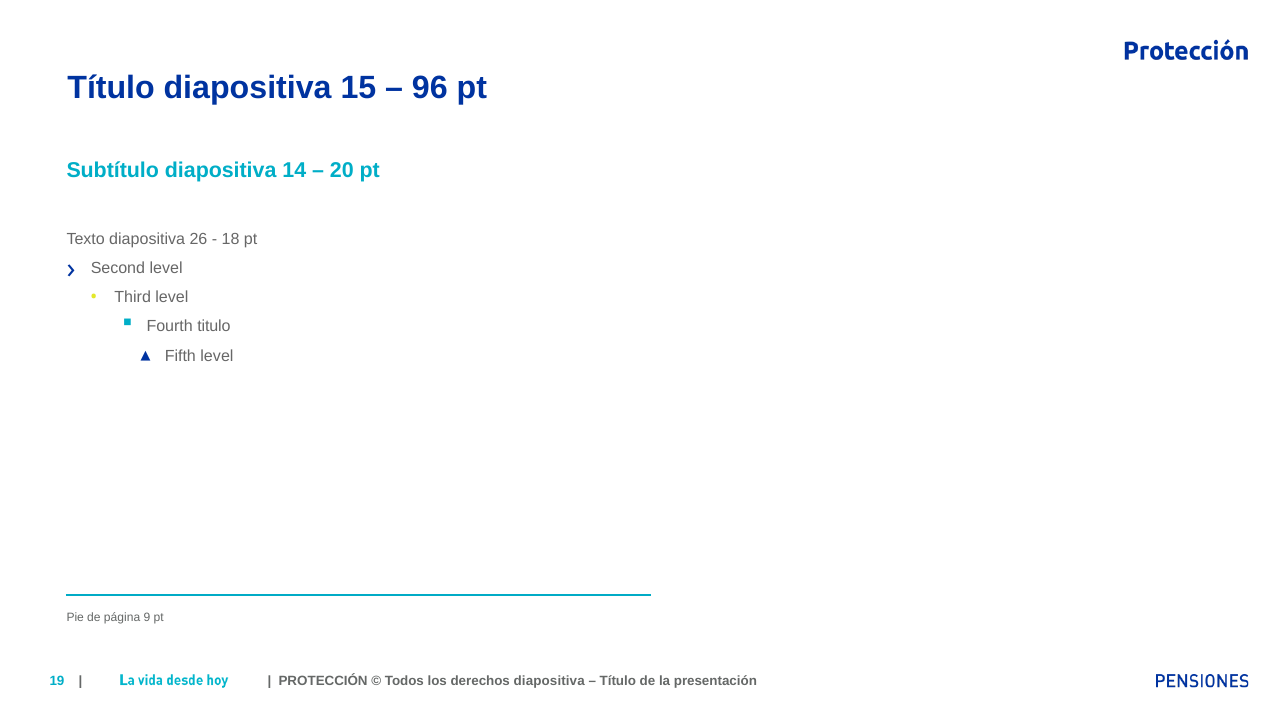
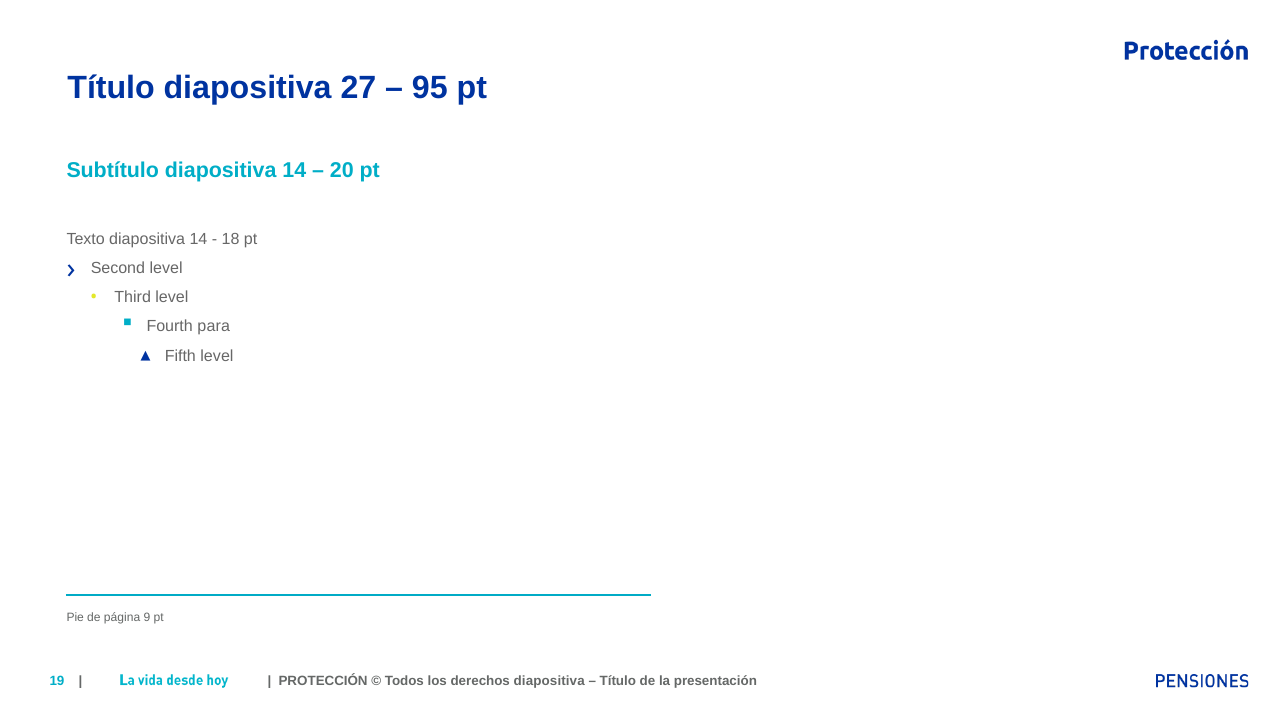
15: 15 -> 27
96: 96 -> 95
Texto diapositiva 26: 26 -> 14
titulo: titulo -> para
